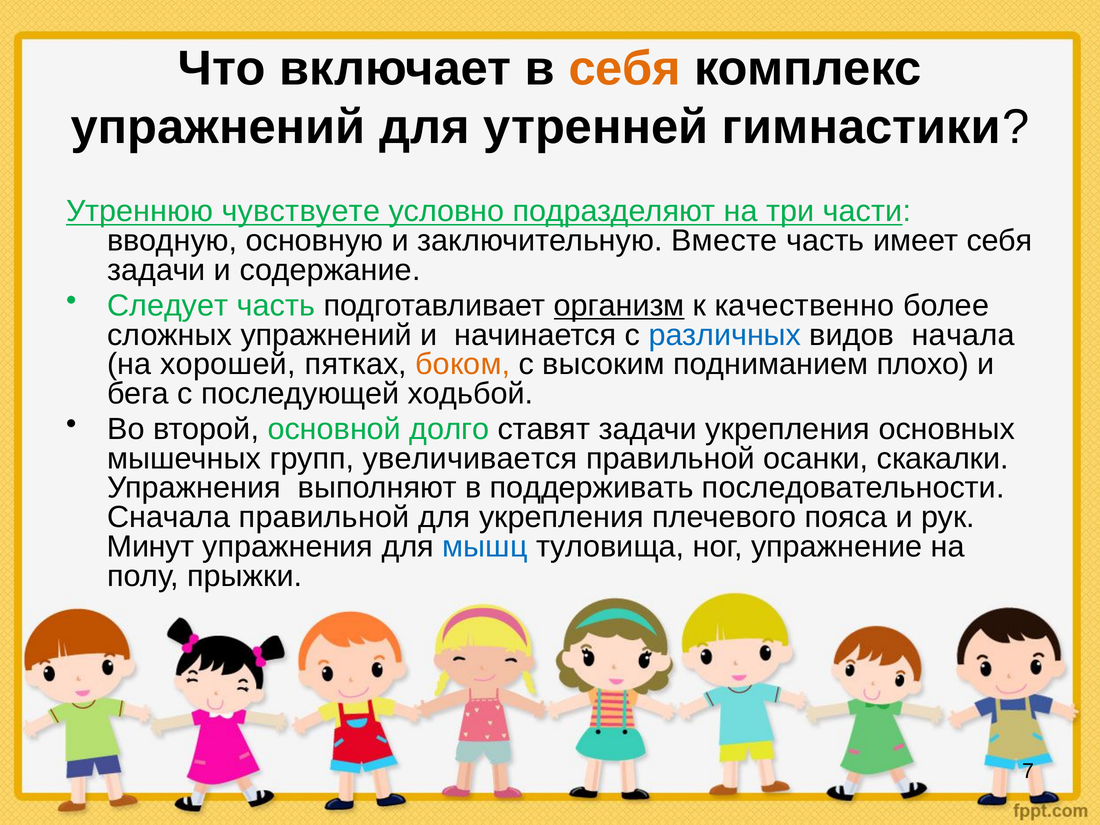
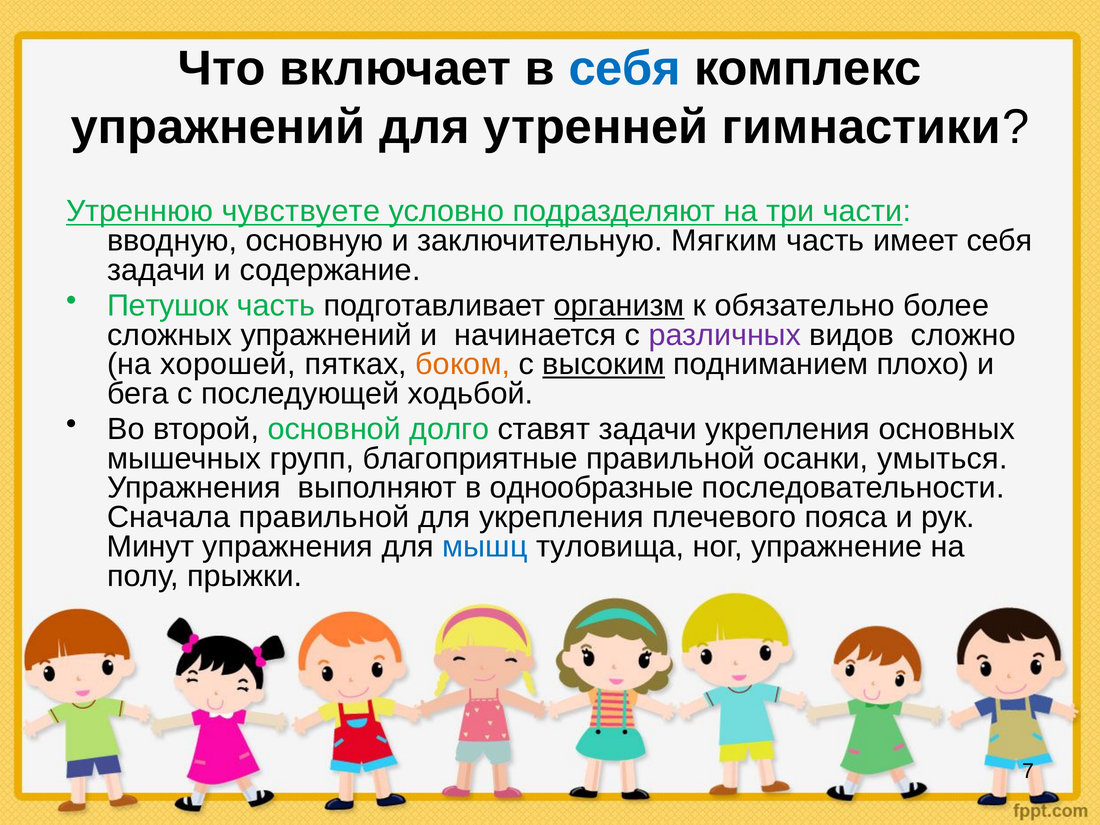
себя at (625, 69) colour: orange -> blue
Вместе: Вместе -> Мягким
Следует: Следует -> Петушок
качественно: качественно -> обязательно
различных colour: blue -> purple
начала: начала -> сложно
высоким underline: none -> present
увеличивается: увеличивается -> благоприятные
скакалки: скакалки -> умыться
поддерживать: поддерживать -> однообразные
